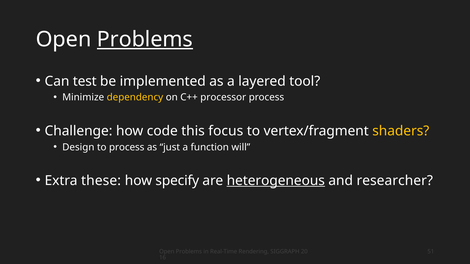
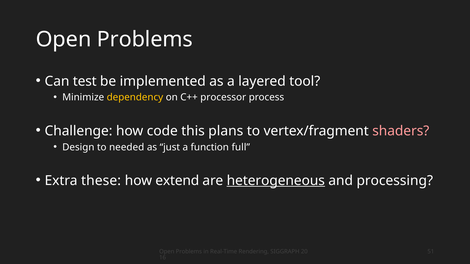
Problems at (145, 39) underline: present -> none
focus: focus -> plans
shaders colour: yellow -> pink
to process: process -> needed
will: will -> full
specify: specify -> extend
researcher: researcher -> processing
